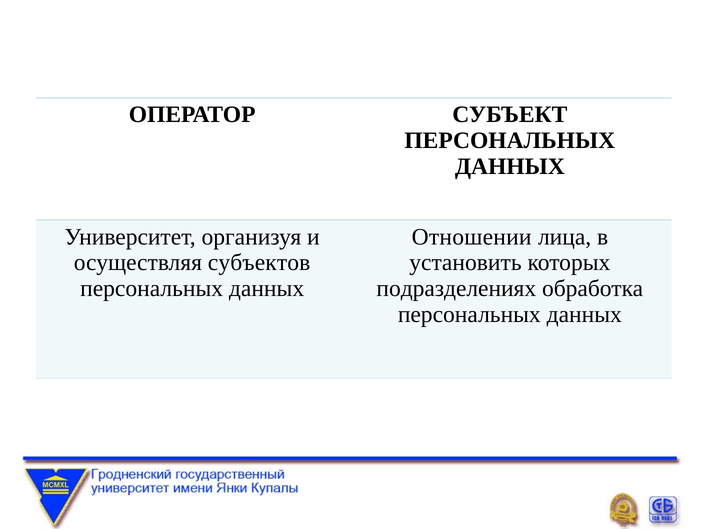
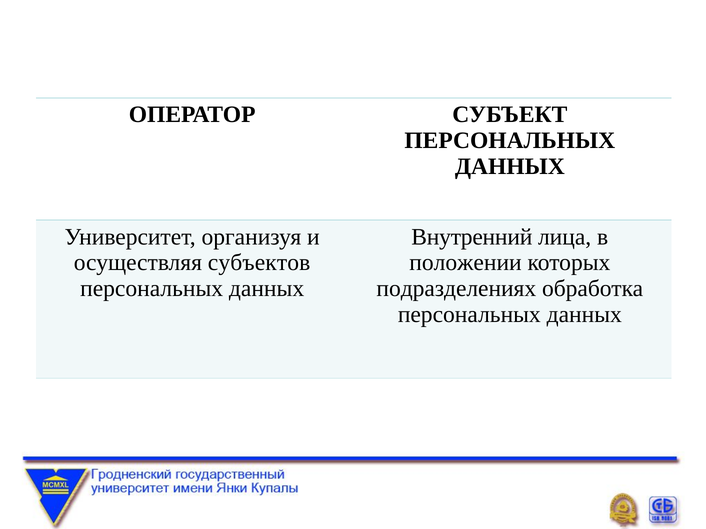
Отношении: Отношении -> Внутренний
установить: установить -> положении
